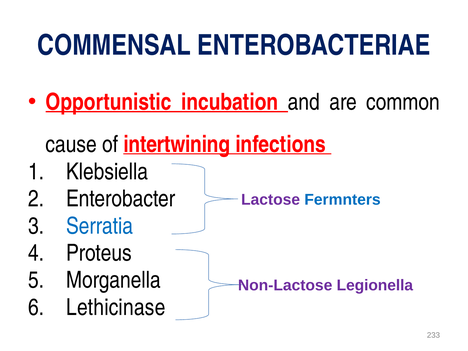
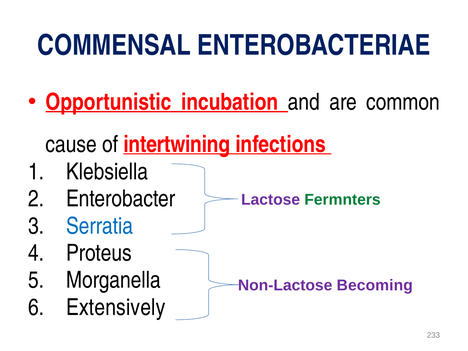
Fermnters colour: blue -> green
Legionella: Legionella -> Becoming
Lethicinase: Lethicinase -> Extensively
